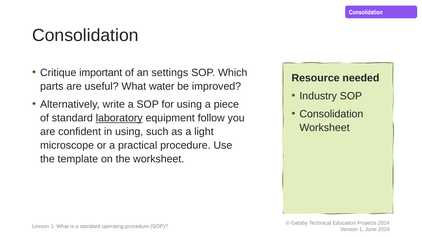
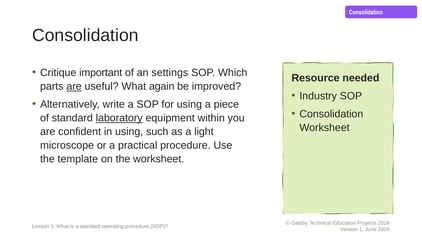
are at (74, 87) underline: none -> present
water: water -> again
follow: follow -> within
